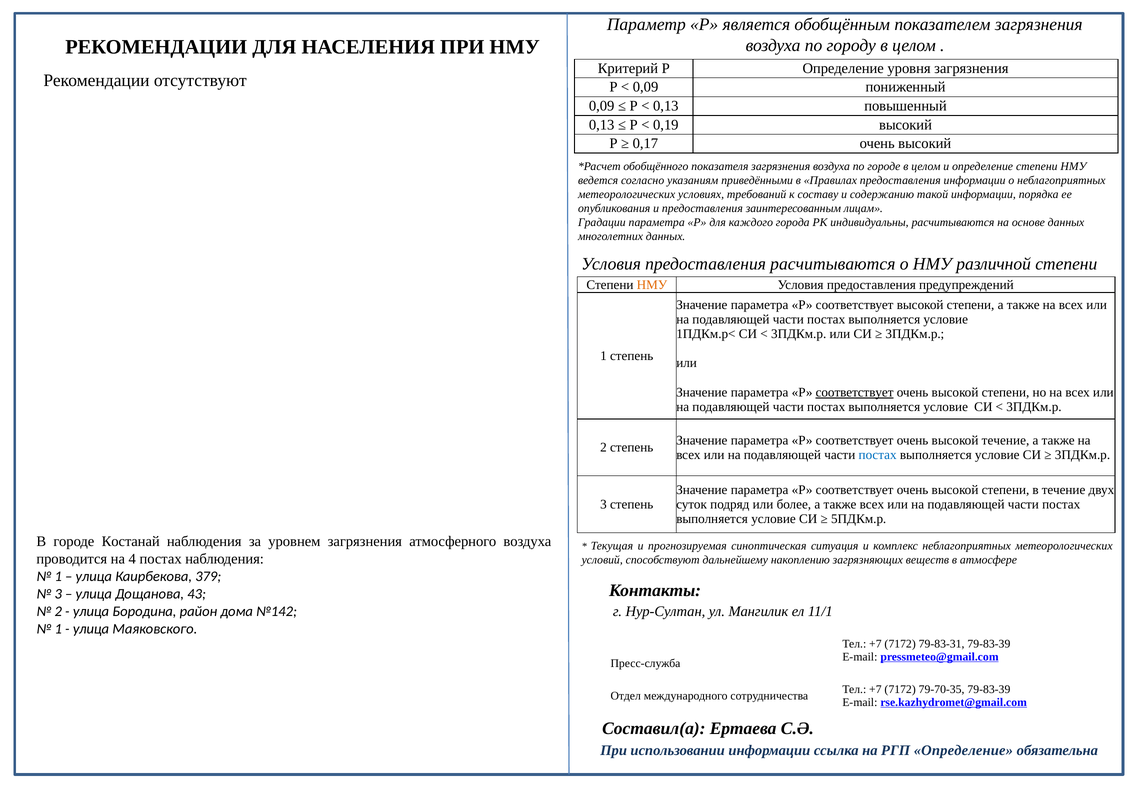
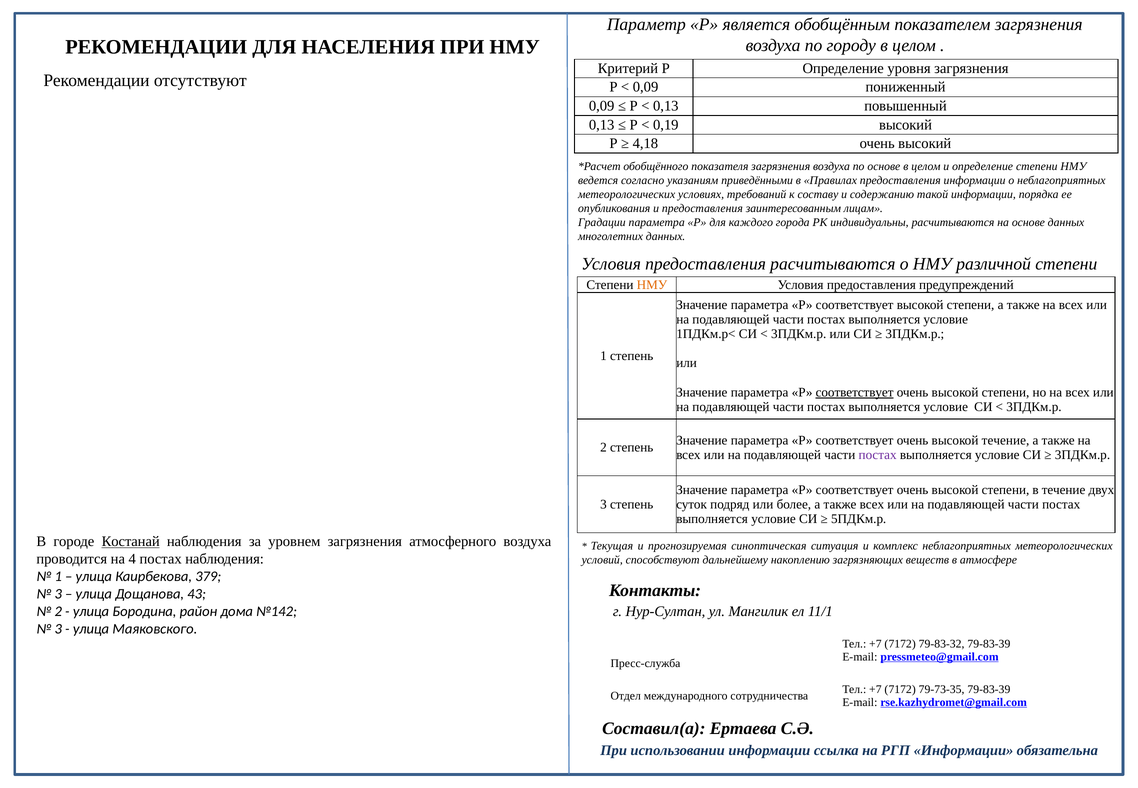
0,17: 0,17 -> 4,18
по городе: городе -> основе
постах at (878, 455) colour: blue -> purple
Костанай underline: none -> present
1 at (58, 629): 1 -> 3
79-83-31: 79-83-31 -> 79-83-32
79-70-35: 79-70-35 -> 79-73-35
РГП Определение: Определение -> Информации
